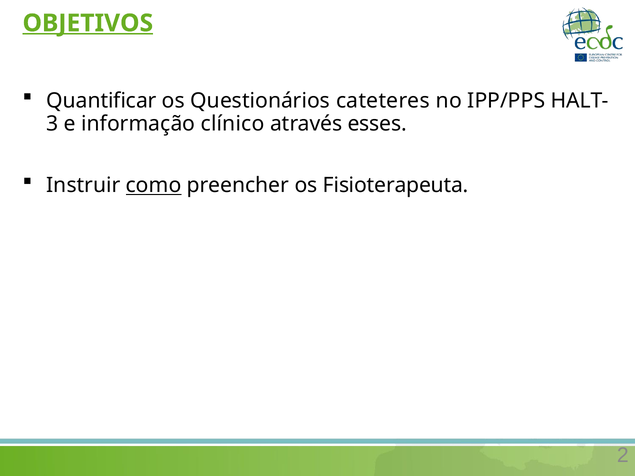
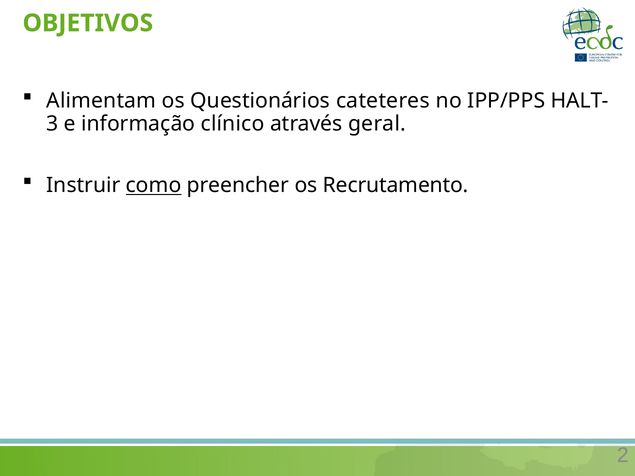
OBJETIVOS underline: present -> none
Quantificar: Quantificar -> Alimentam
esses: esses -> geral
Fisioterapeuta: Fisioterapeuta -> Recrutamento
